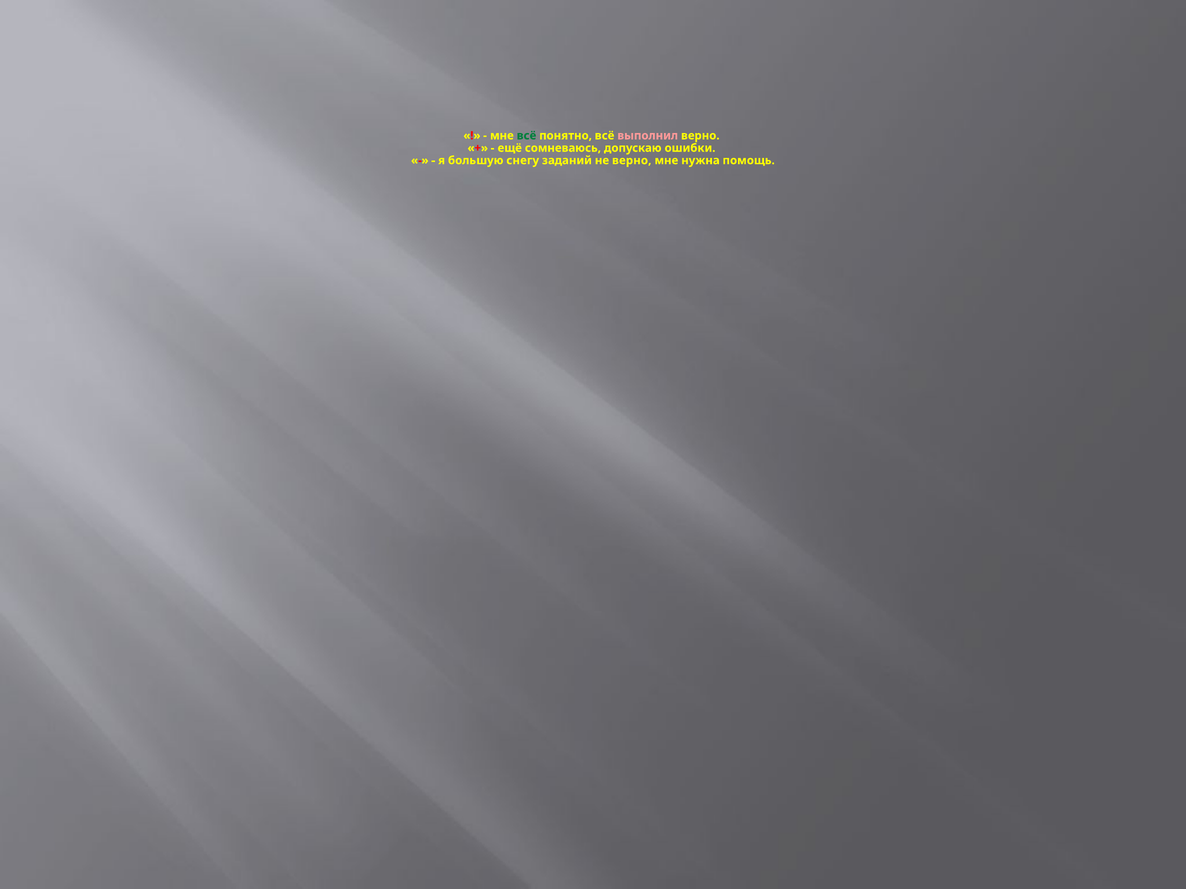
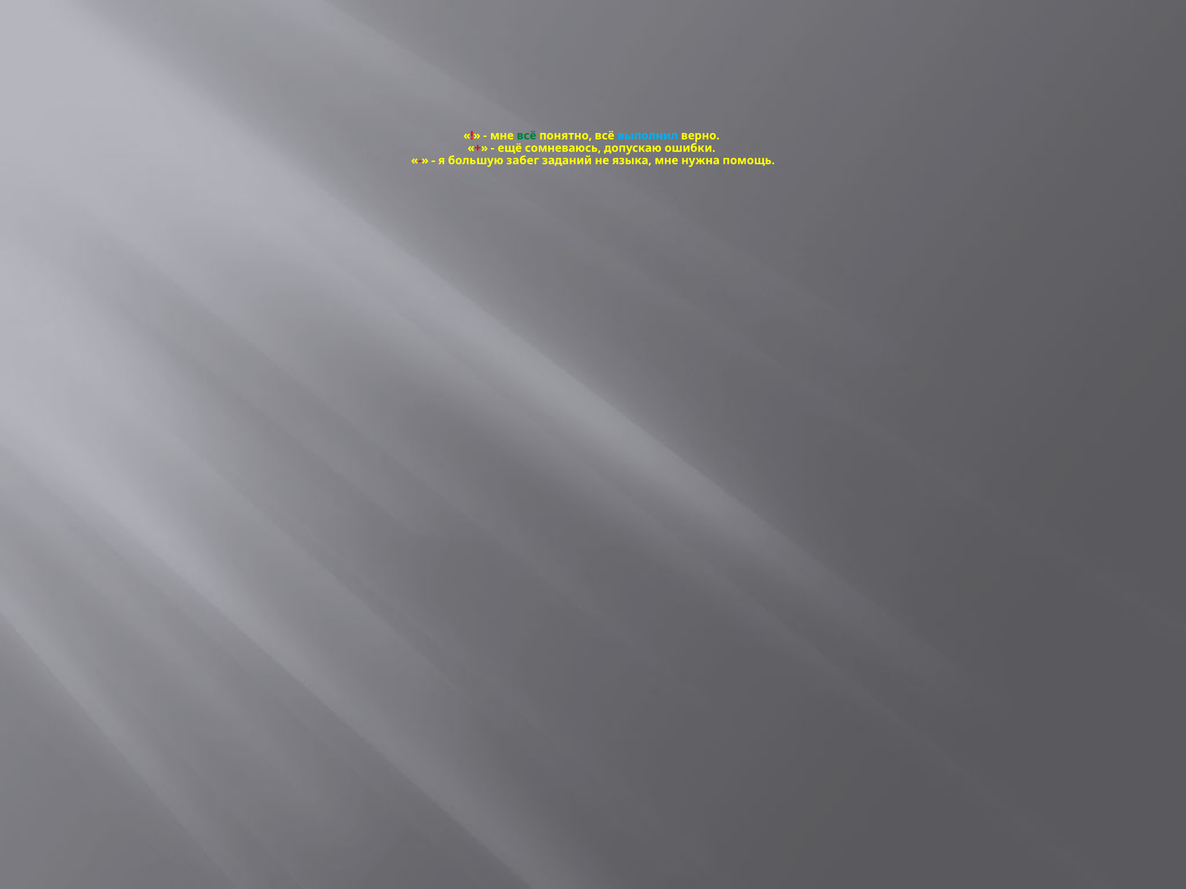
выполнил colour: pink -> light blue
снегу: снегу -> забег
не верно: верно -> языка
